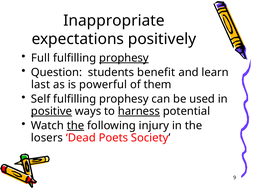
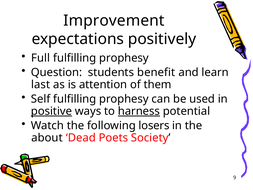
Inappropriate: Inappropriate -> Improvement
prophesy at (124, 58) underline: present -> none
powerful: powerful -> attention
the at (76, 125) underline: present -> none
injury: injury -> losers
losers: losers -> about
